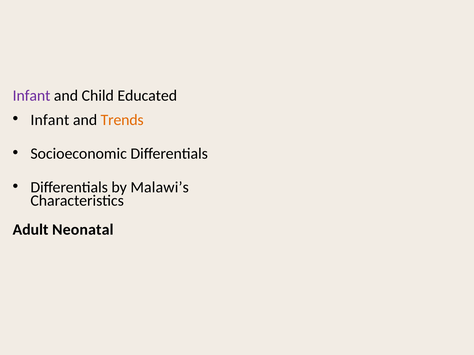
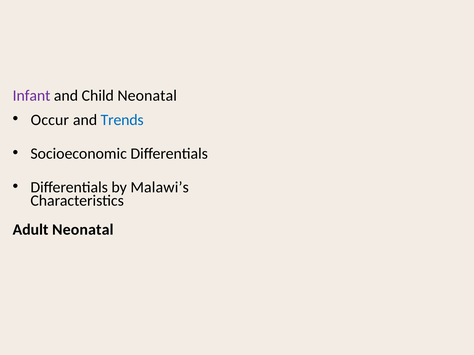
Child Educated: Educated -> Neonatal
Infant at (50, 120): Infant -> Occur
Trends colour: orange -> blue
